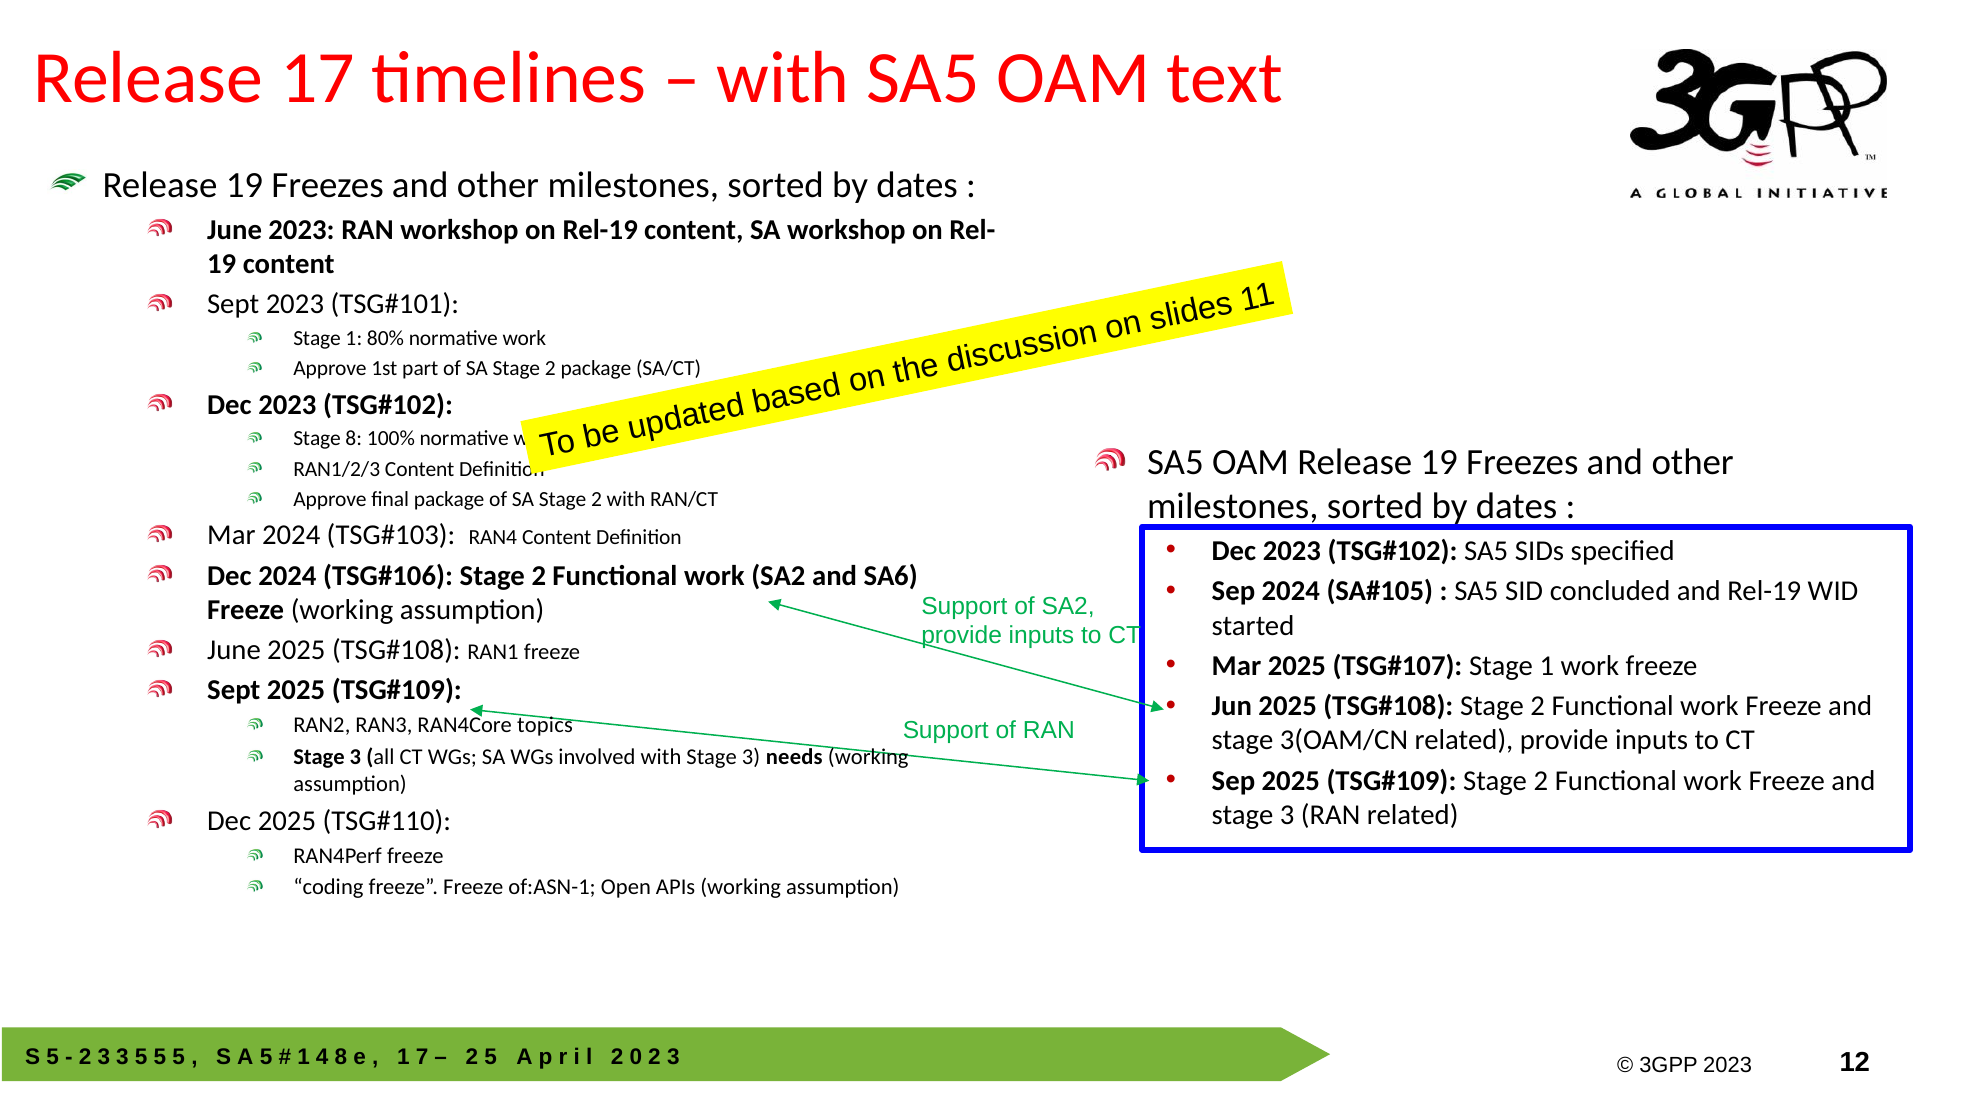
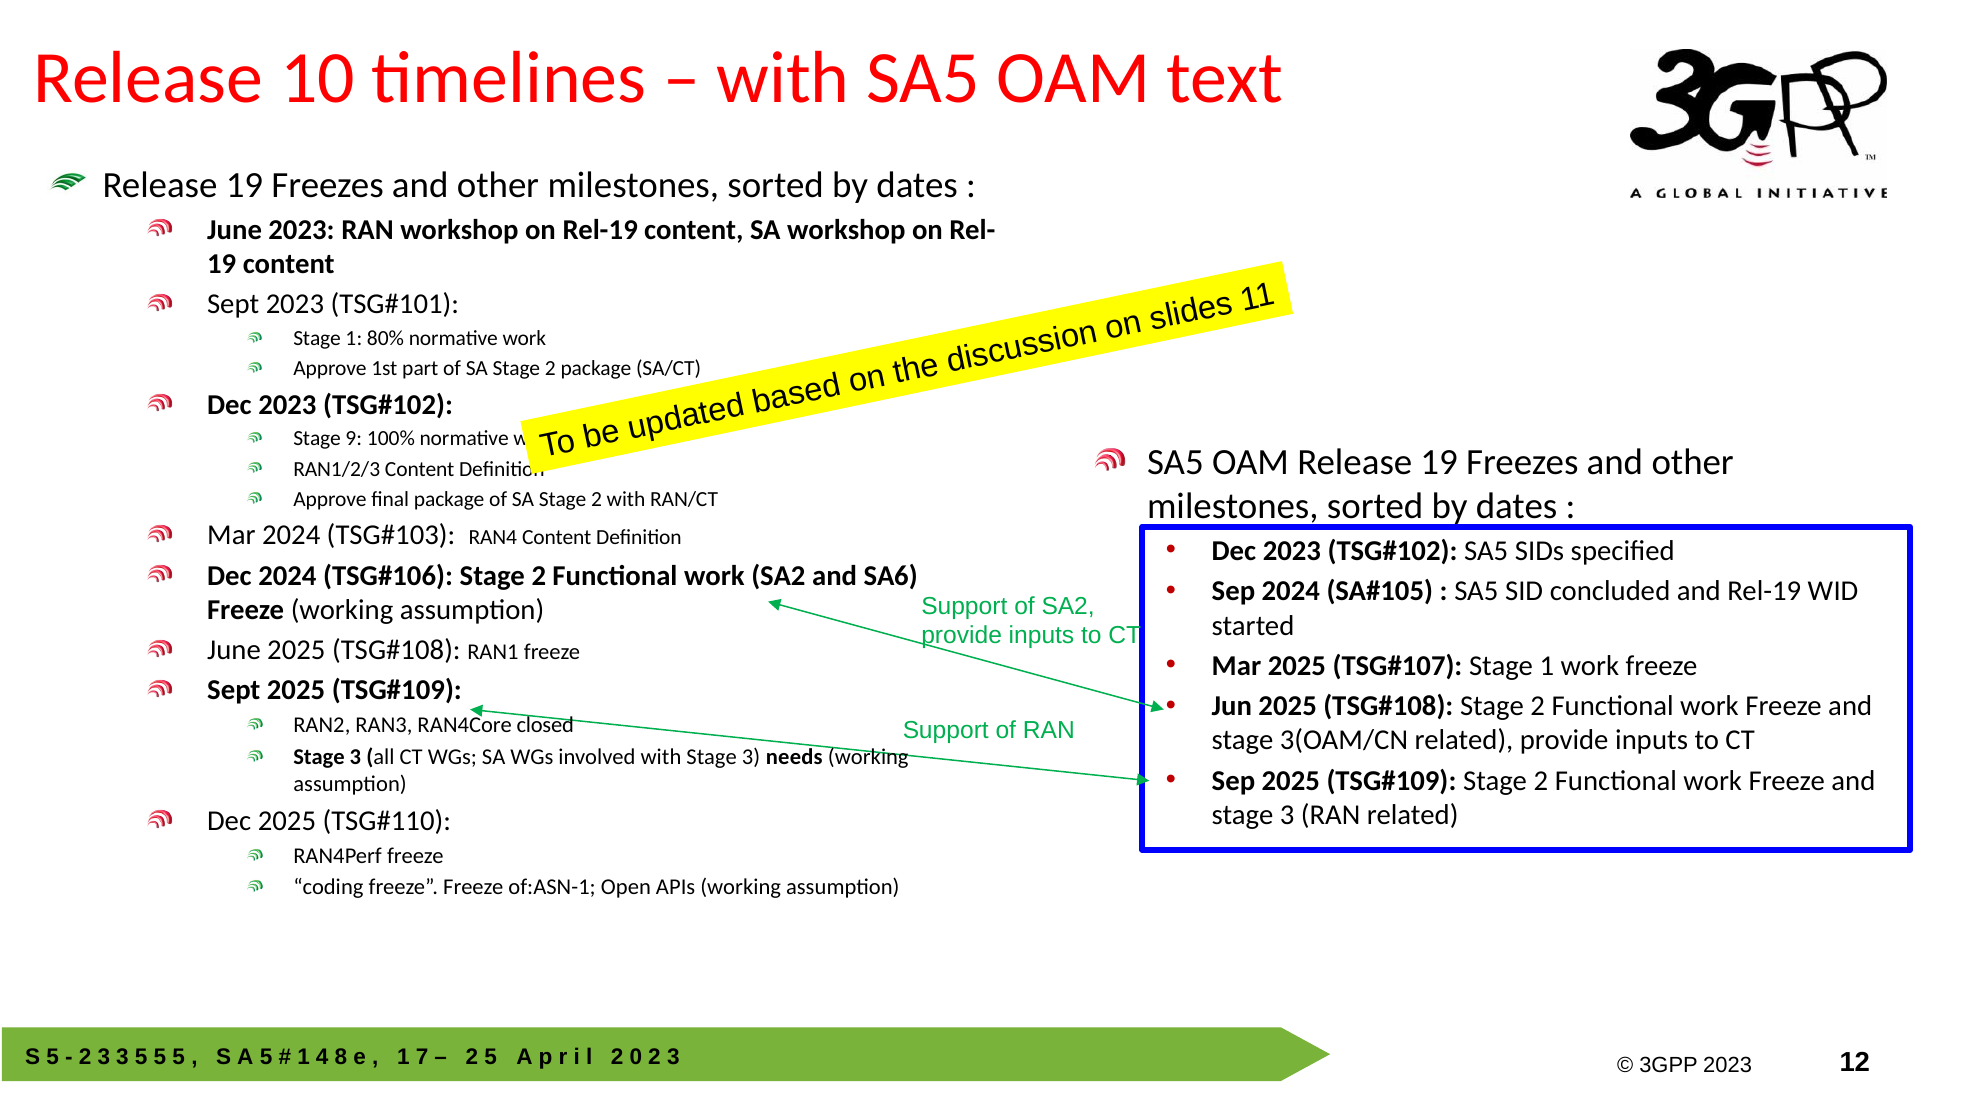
17: 17 -> 10
Stage 8: 8 -> 9
topics: topics -> closed
